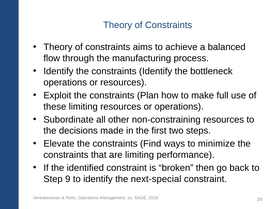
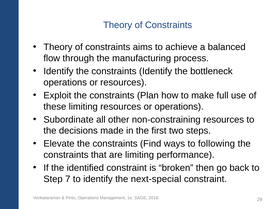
minimize: minimize -> following
9: 9 -> 7
